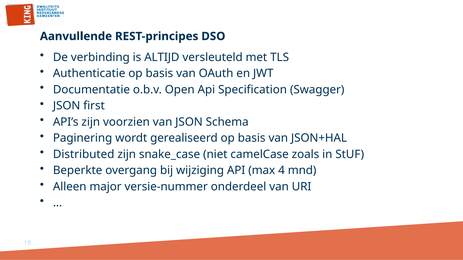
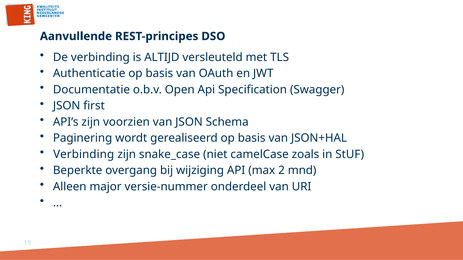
Distributed at (84, 155): Distributed -> Verbinding
4: 4 -> 2
